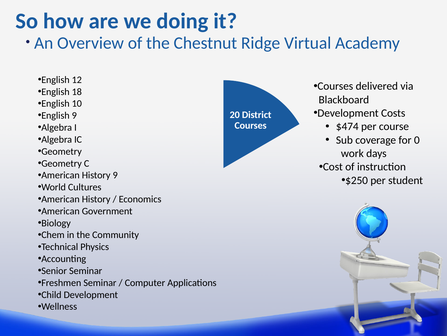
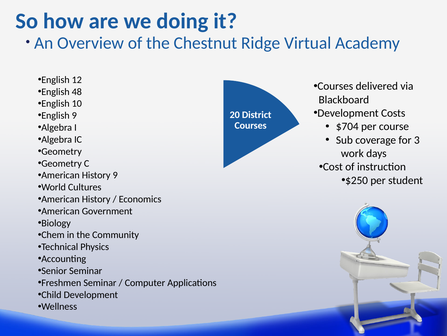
18: 18 -> 48
$474: $474 -> $704
0: 0 -> 3
